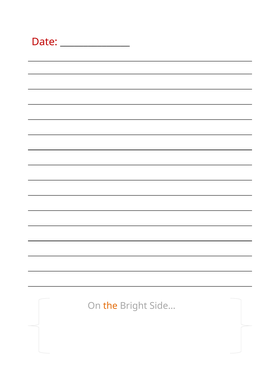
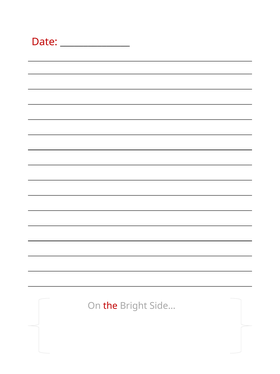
the colour: orange -> red
